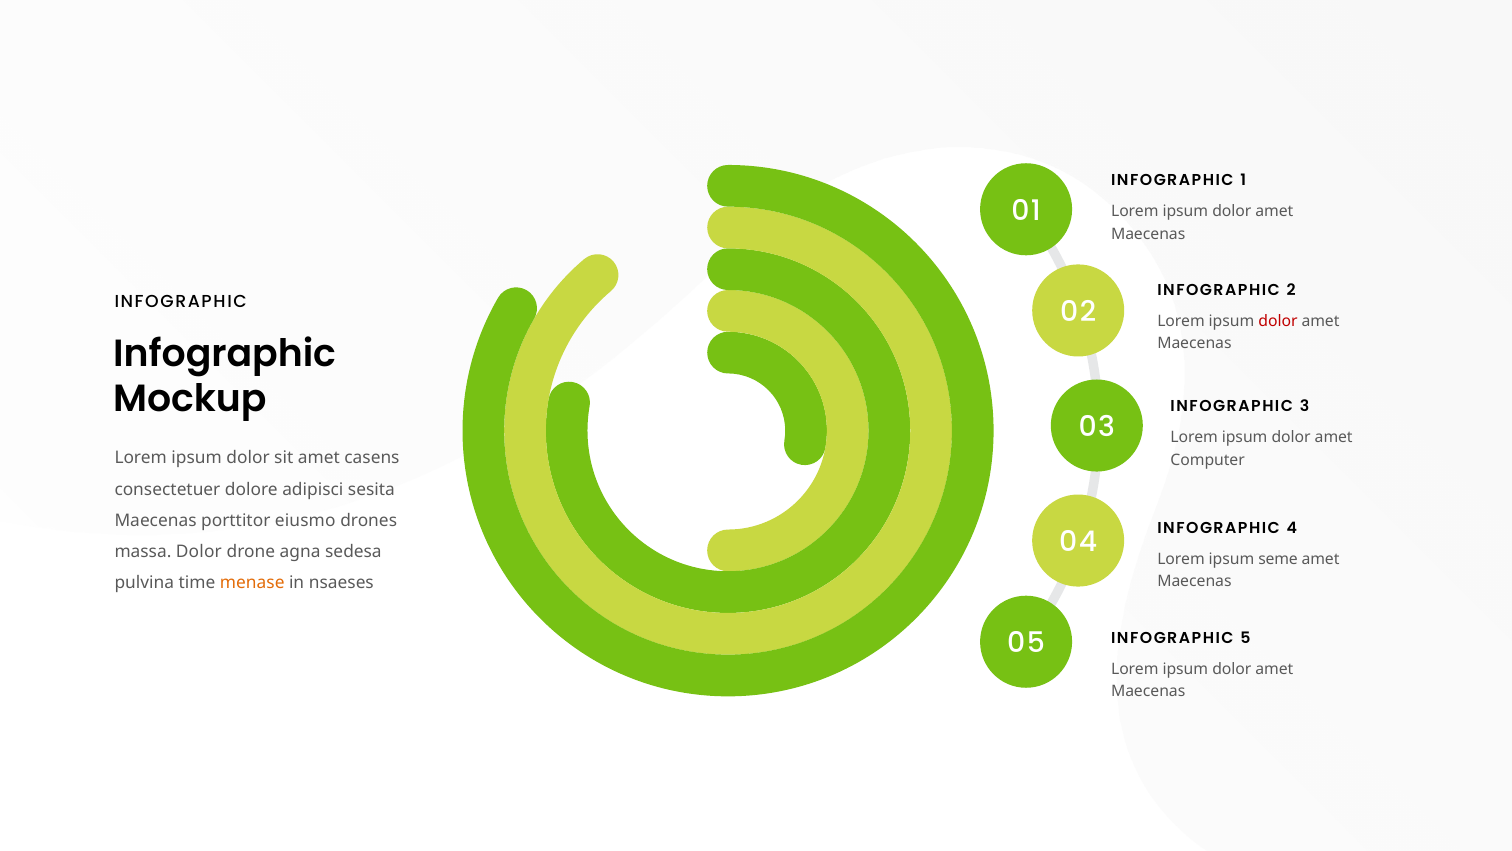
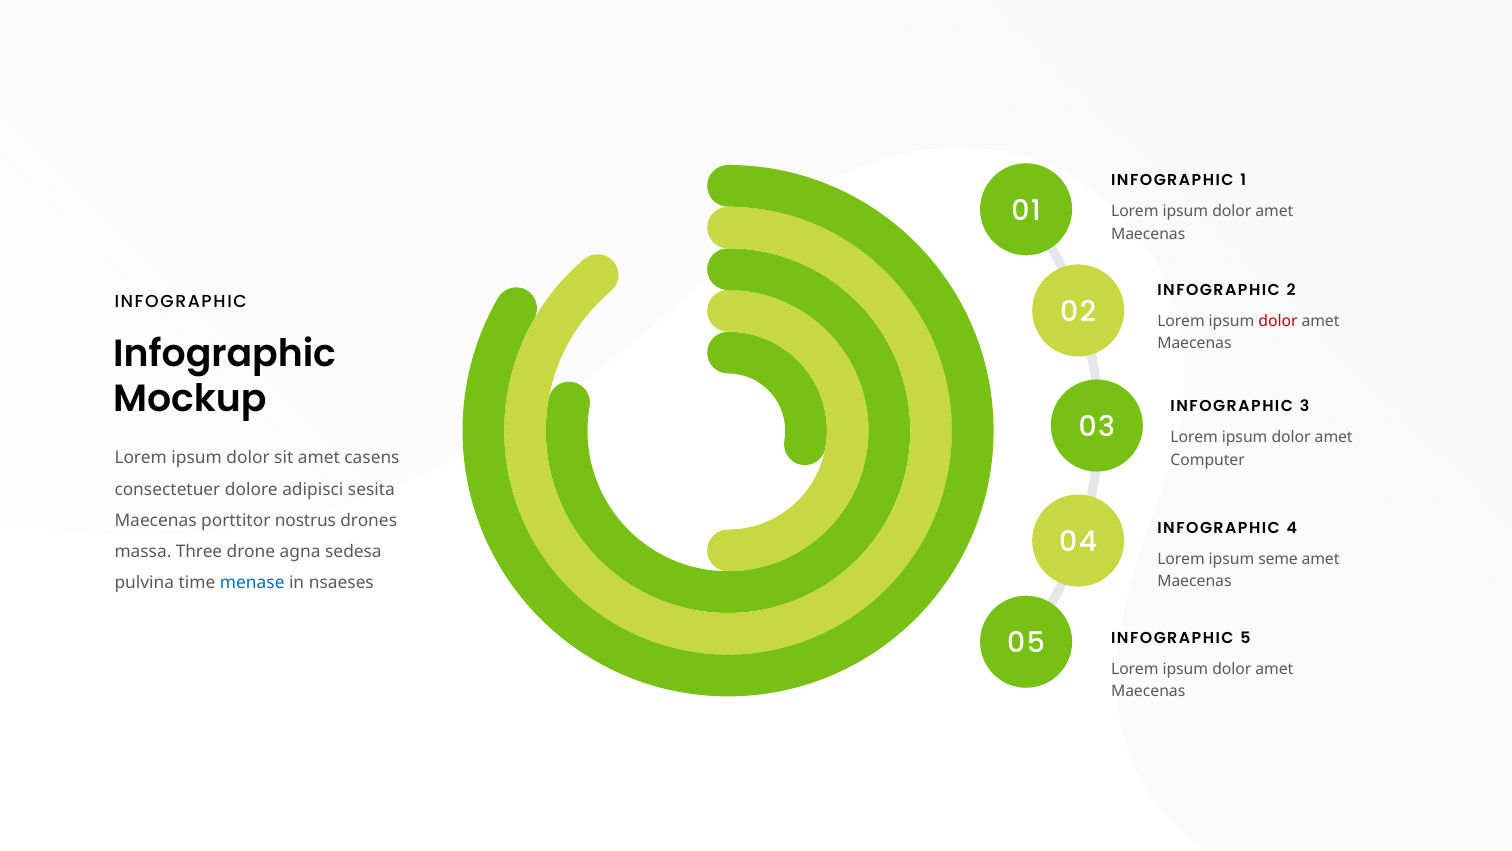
eiusmo: eiusmo -> nostrus
massa Dolor: Dolor -> Three
menase colour: orange -> blue
